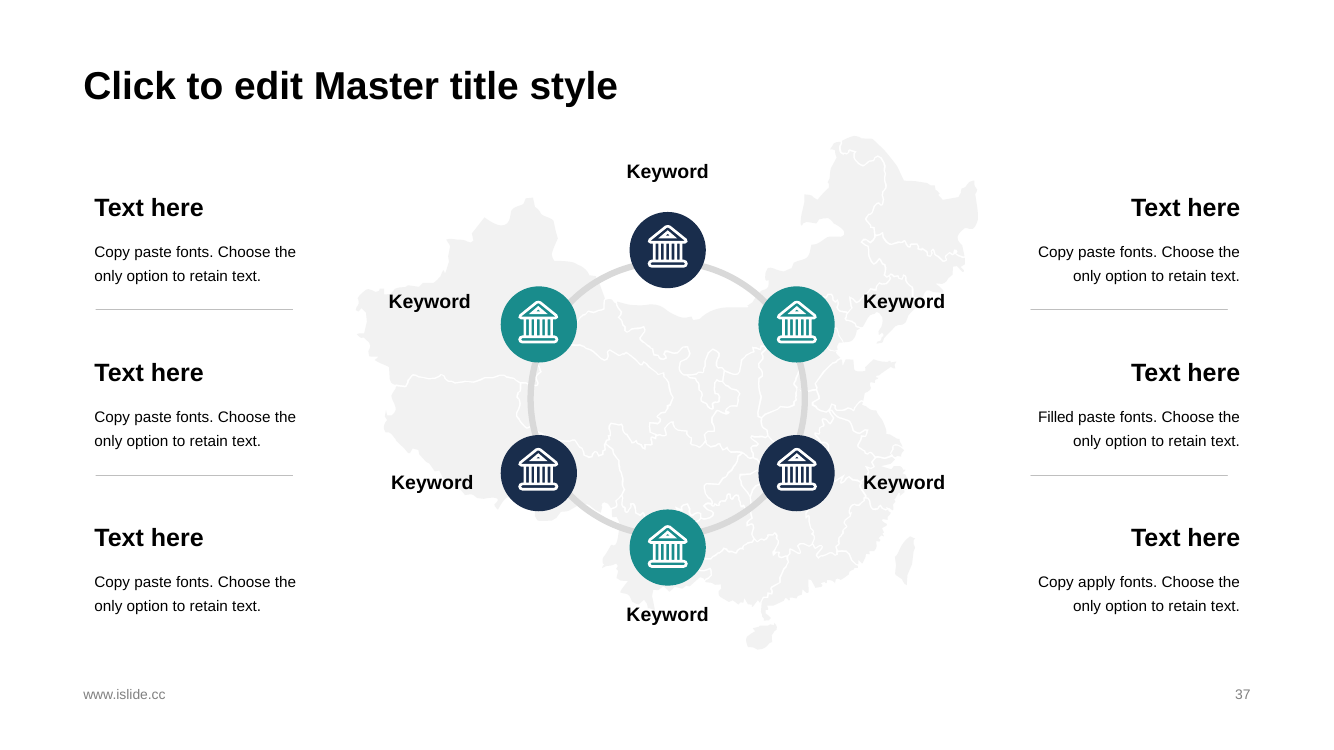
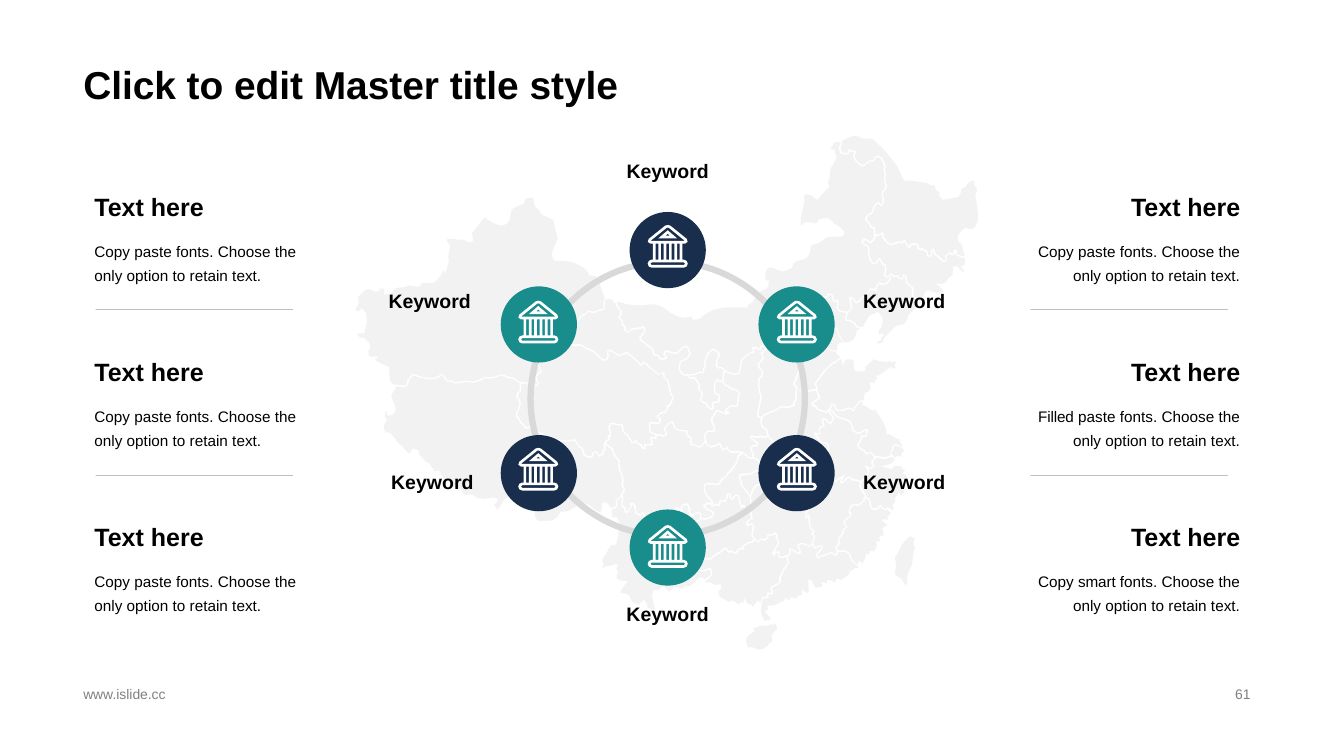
apply: apply -> smart
37: 37 -> 61
